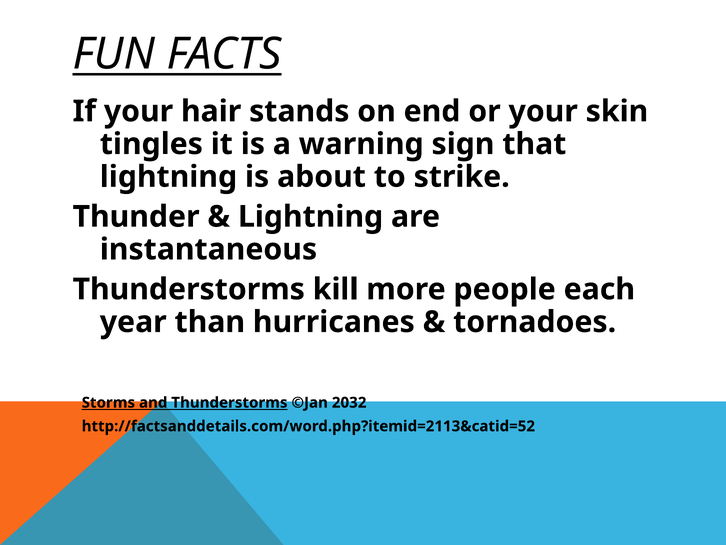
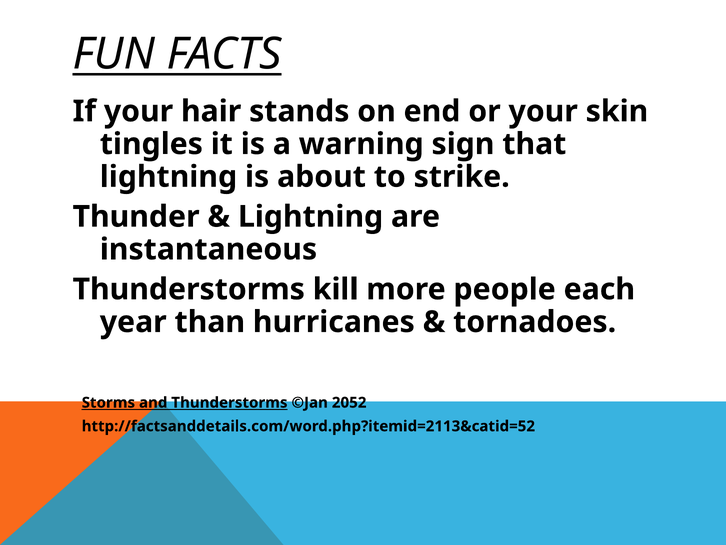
2032: 2032 -> 2052
